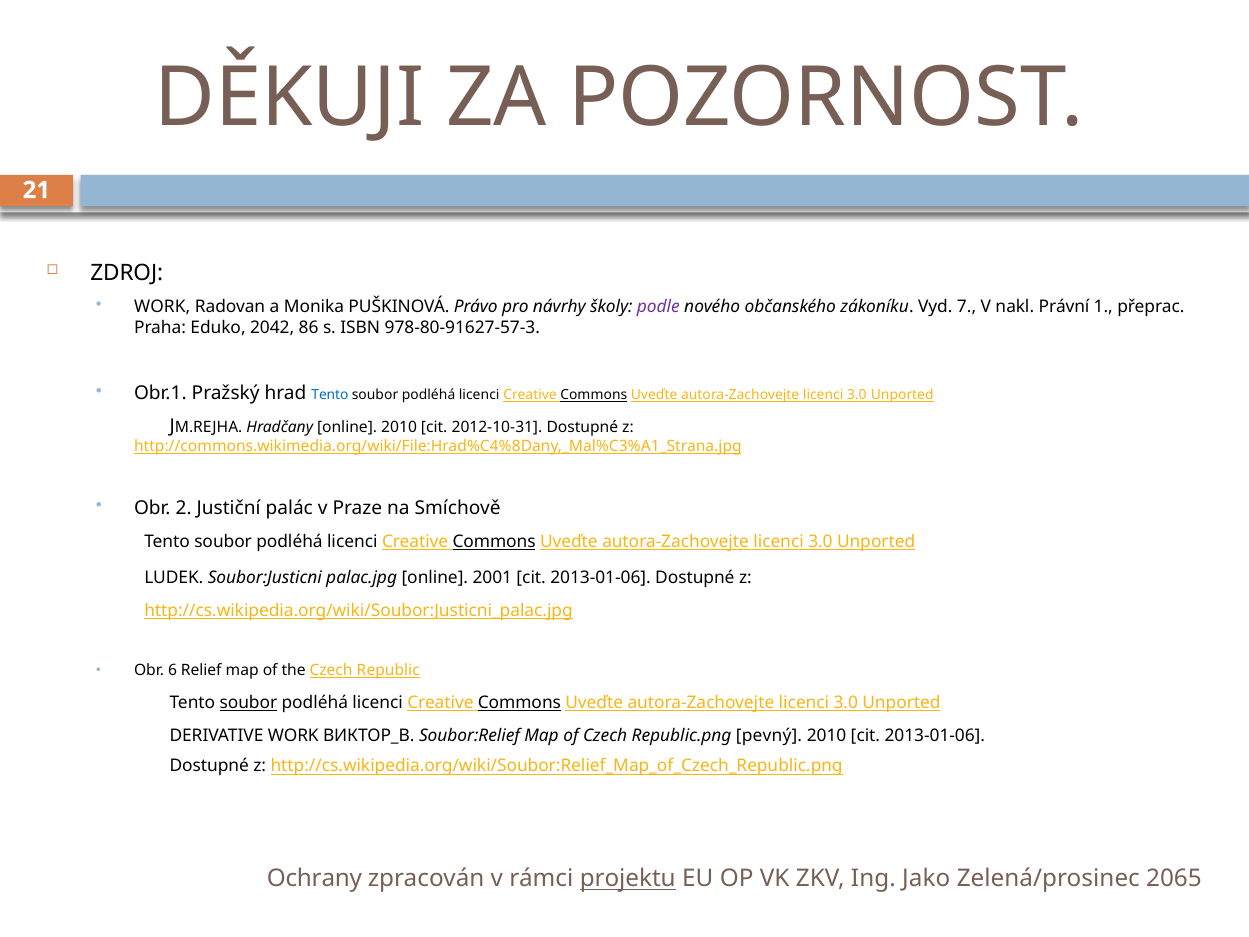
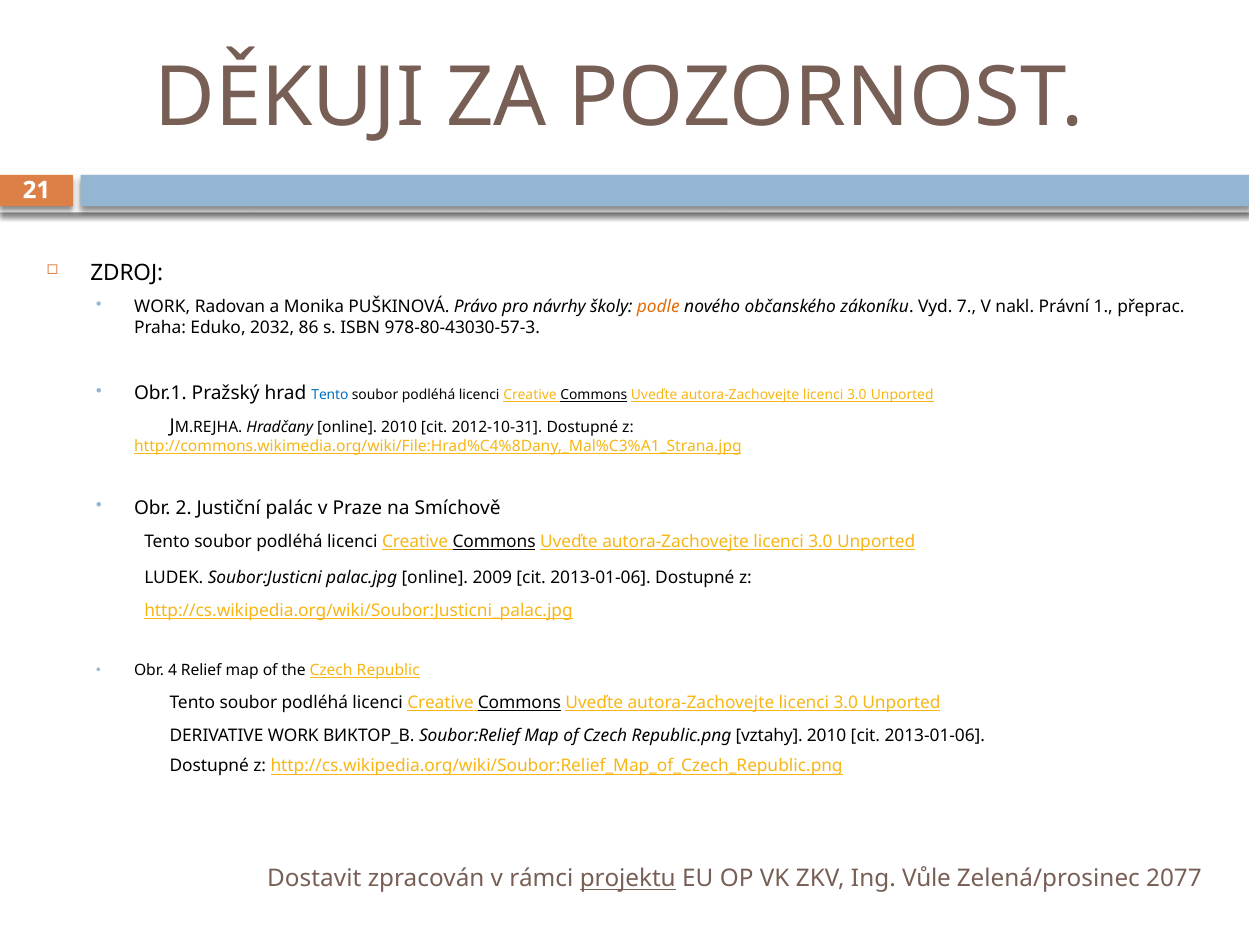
podle colour: purple -> orange
2042: 2042 -> 2032
978-80-91627-57-3: 978-80-91627-57-3 -> 978-80-43030-57-3
2001: 2001 -> 2009
6: 6 -> 4
soubor at (248, 703) underline: present -> none
pevný: pevný -> vztahy
Ochrany: Ochrany -> Dostavit
Jako: Jako -> Vůle
2065: 2065 -> 2077
